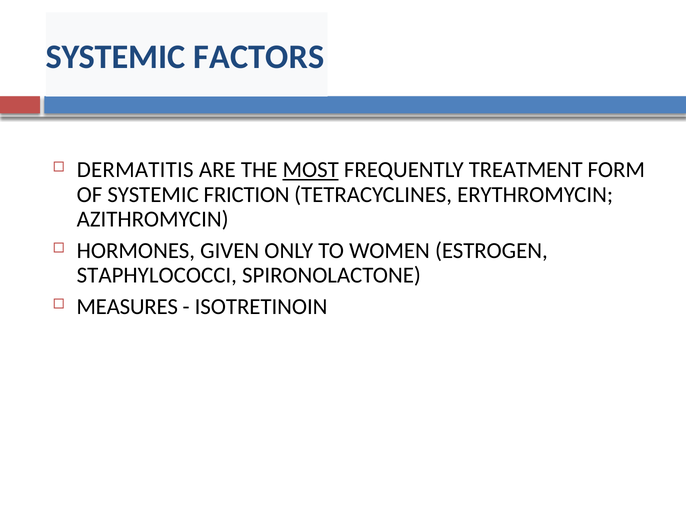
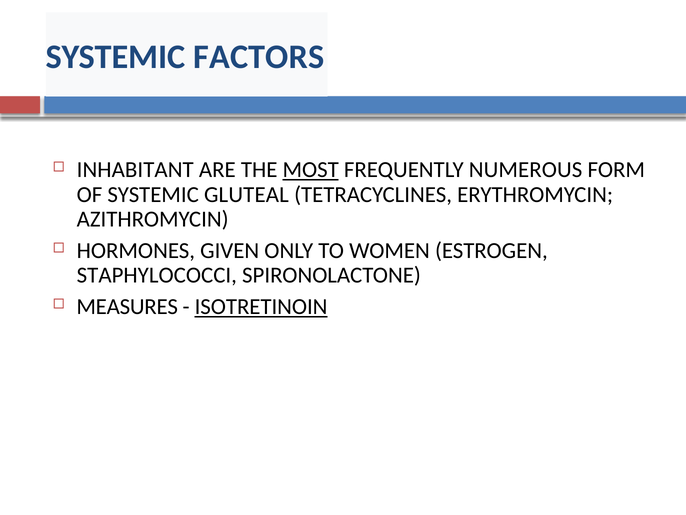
DERMATITIS: DERMATITIS -> INHABITANT
TREATMENT: TREATMENT -> NUMEROUS
FRICTION: FRICTION -> GLUTEAL
ISOTRETINOIN underline: none -> present
